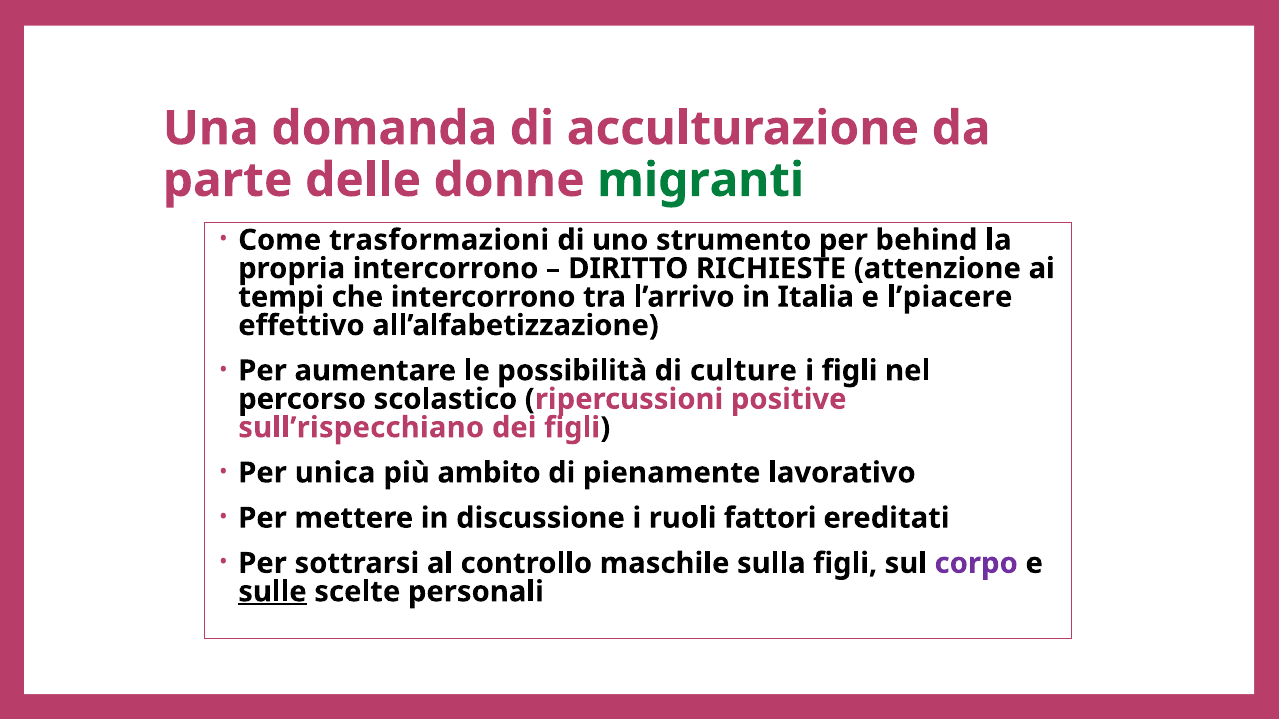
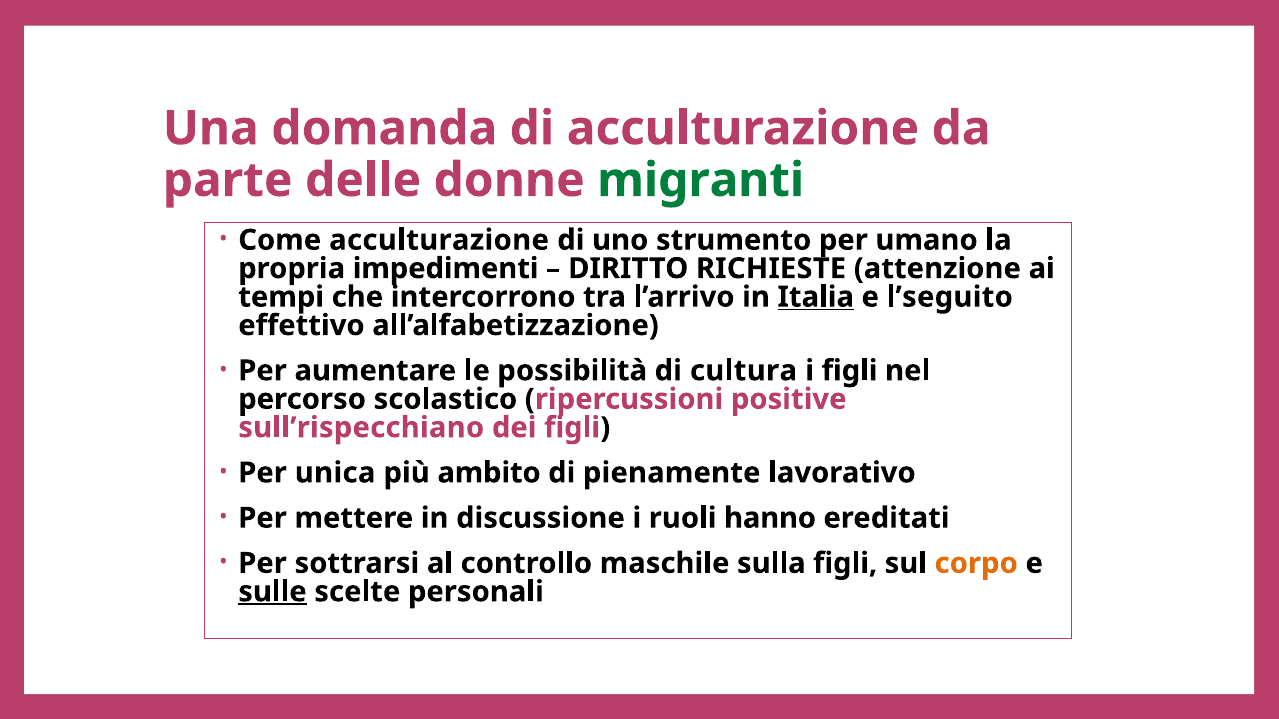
Come trasformazioni: trasformazioni -> acculturazione
behind: behind -> umano
propria intercorrono: intercorrono -> impedimenti
Italia underline: none -> present
l’piacere: l’piacere -> l’seguito
culture: culture -> cultura
fattori: fattori -> hanno
corpo colour: purple -> orange
